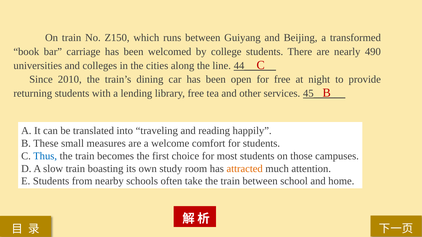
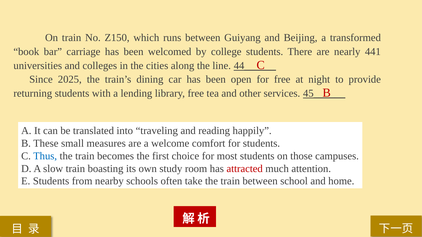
490: 490 -> 441
2010: 2010 -> 2025
attracted colour: orange -> red
